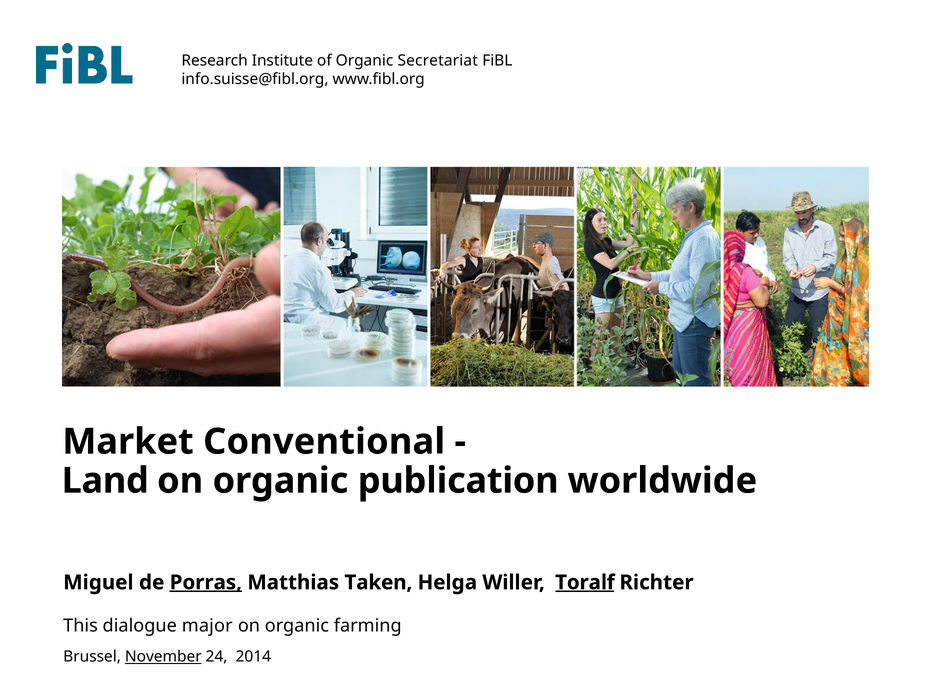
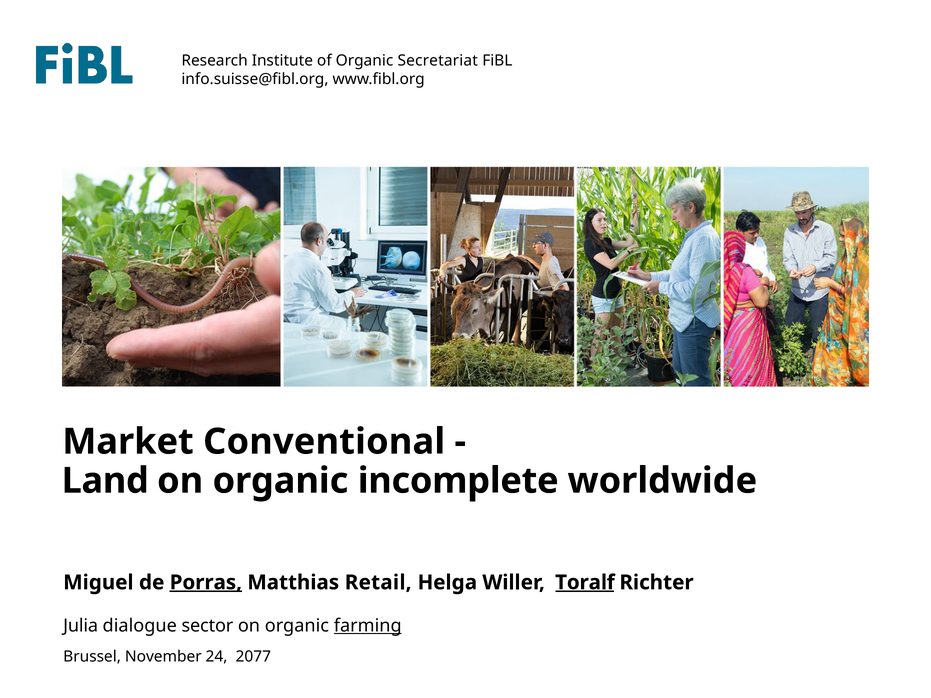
publication: publication -> incomplete
Taken: Taken -> Retail
This: This -> Julia
major: major -> sector
farming underline: none -> present
November underline: present -> none
2014: 2014 -> 2077
